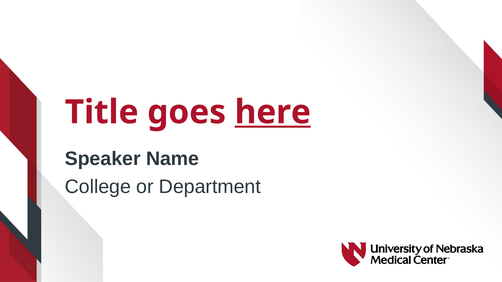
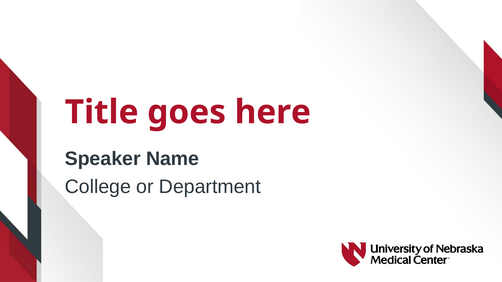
here underline: present -> none
